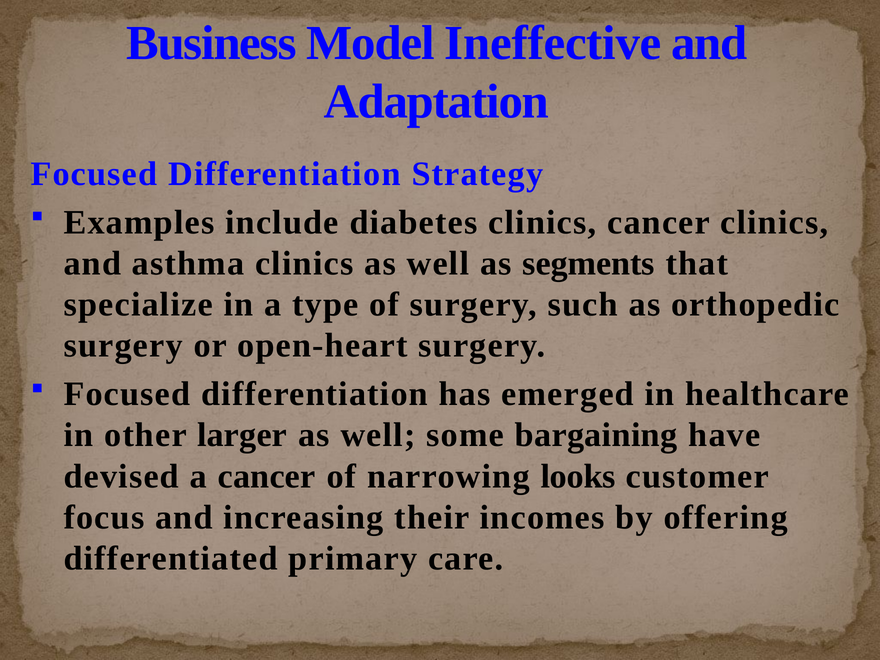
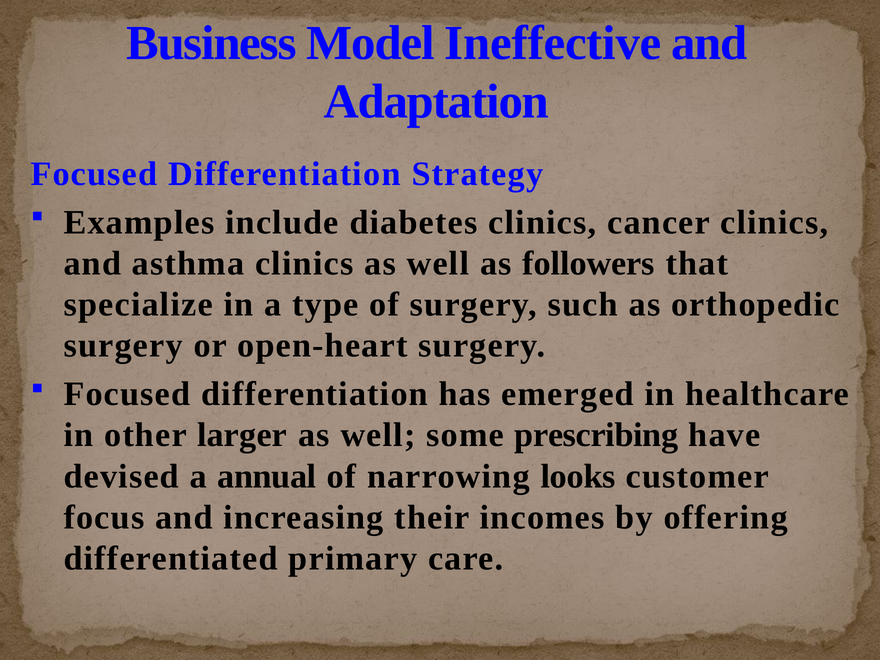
segments: segments -> followers
bargaining: bargaining -> prescribing
a cancer: cancer -> annual
